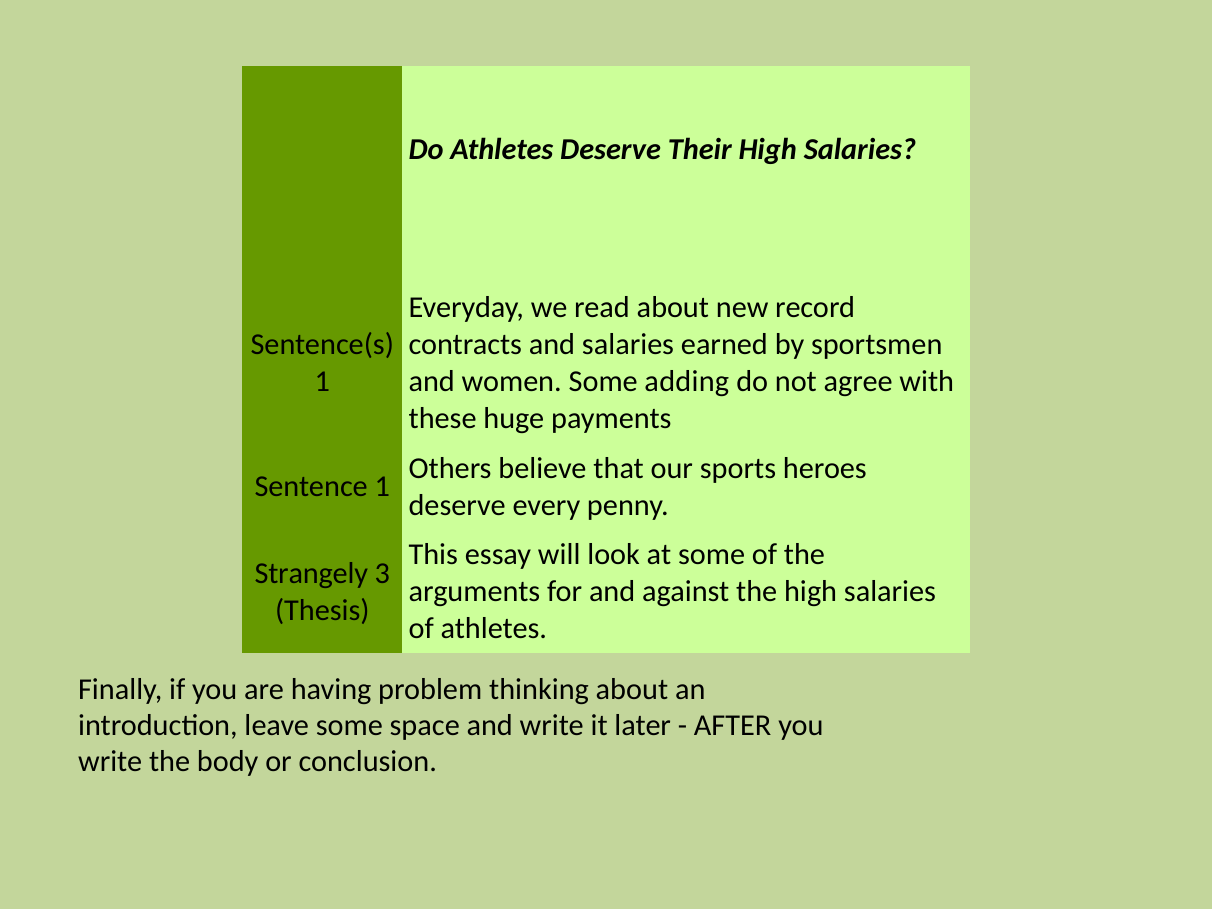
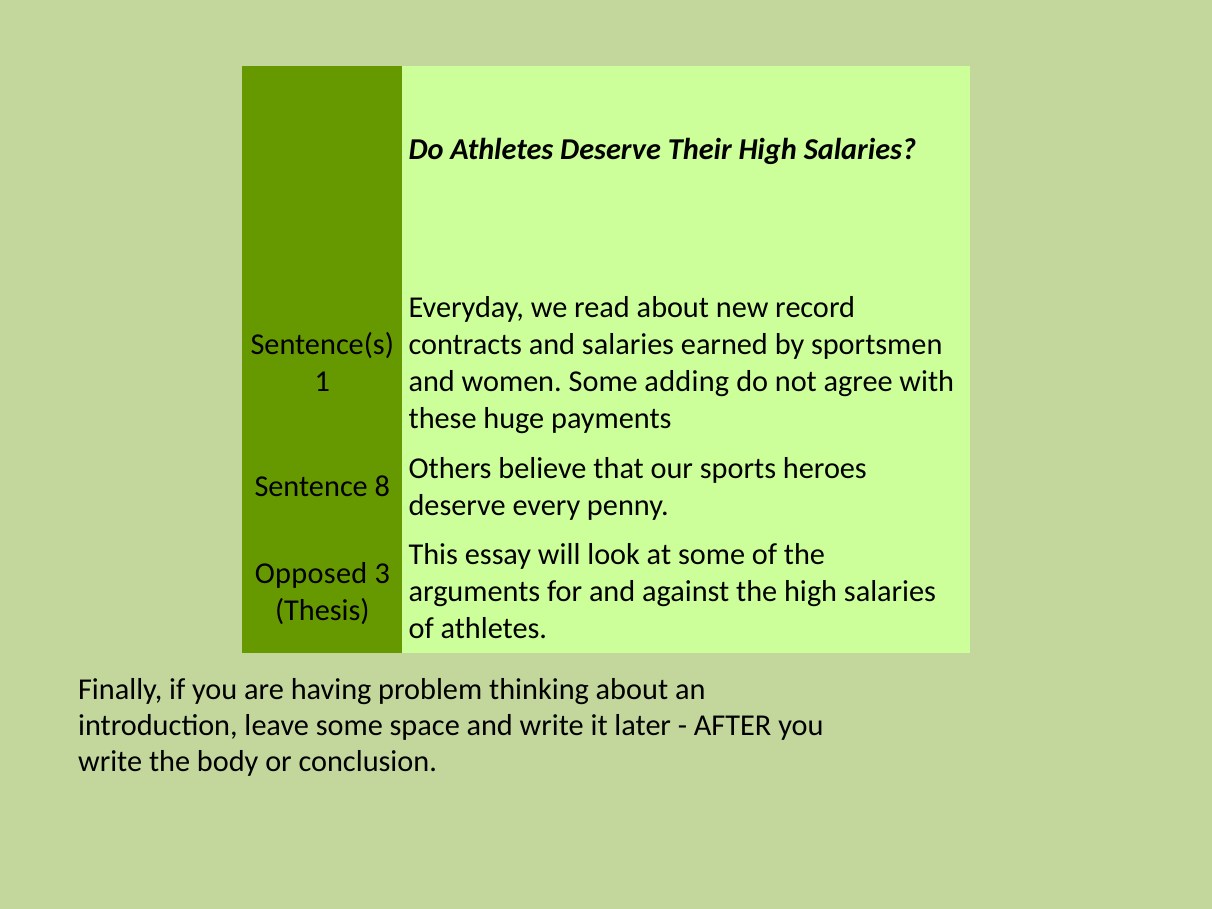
Sentence 1: 1 -> 8
Strangely: Strangely -> Opposed
